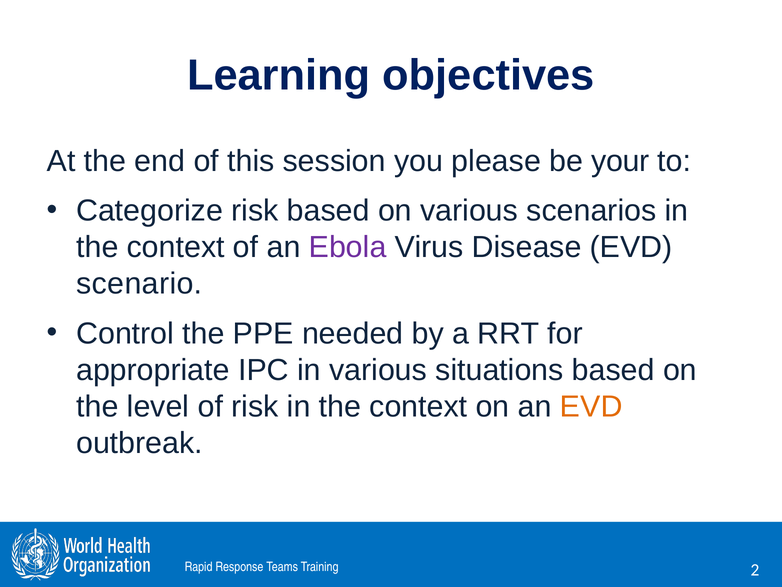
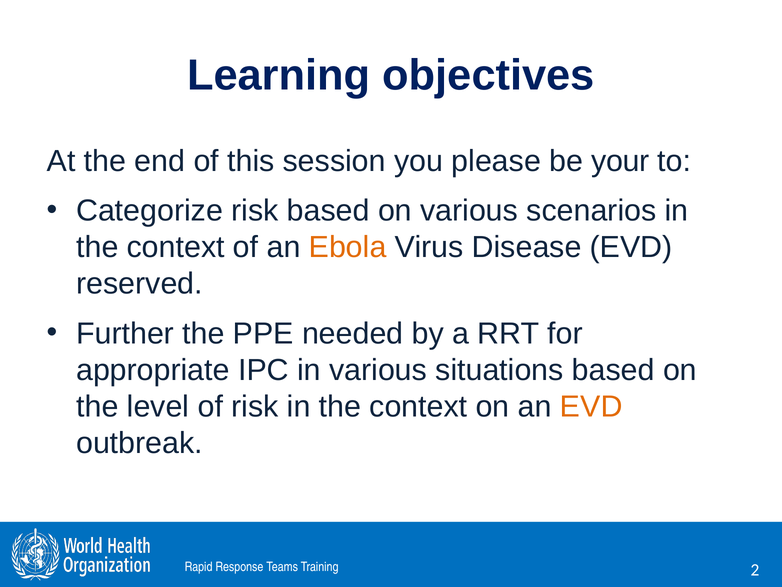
Ebola colour: purple -> orange
scenario: scenario -> reserved
Control: Control -> Further
